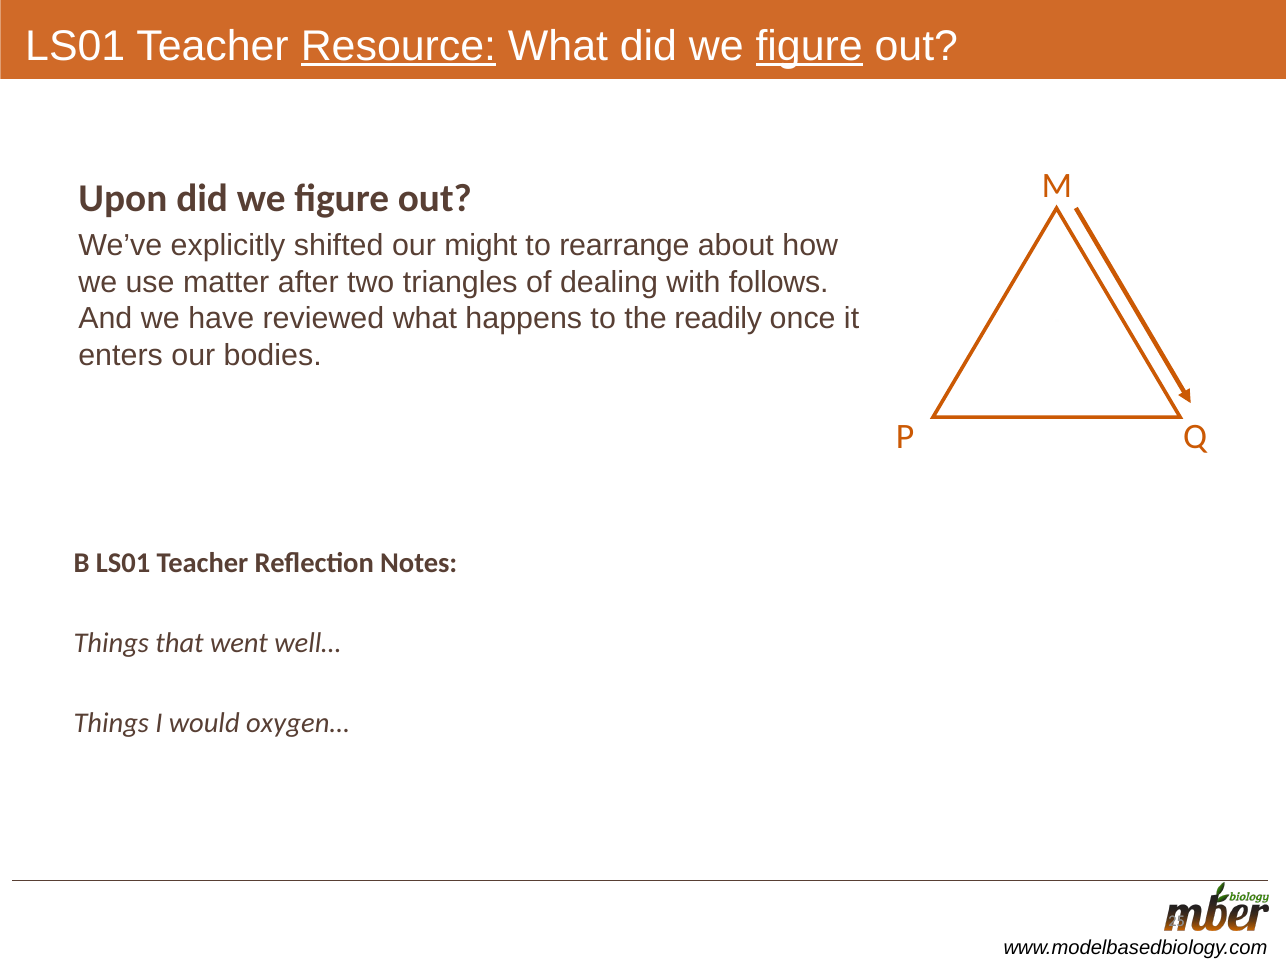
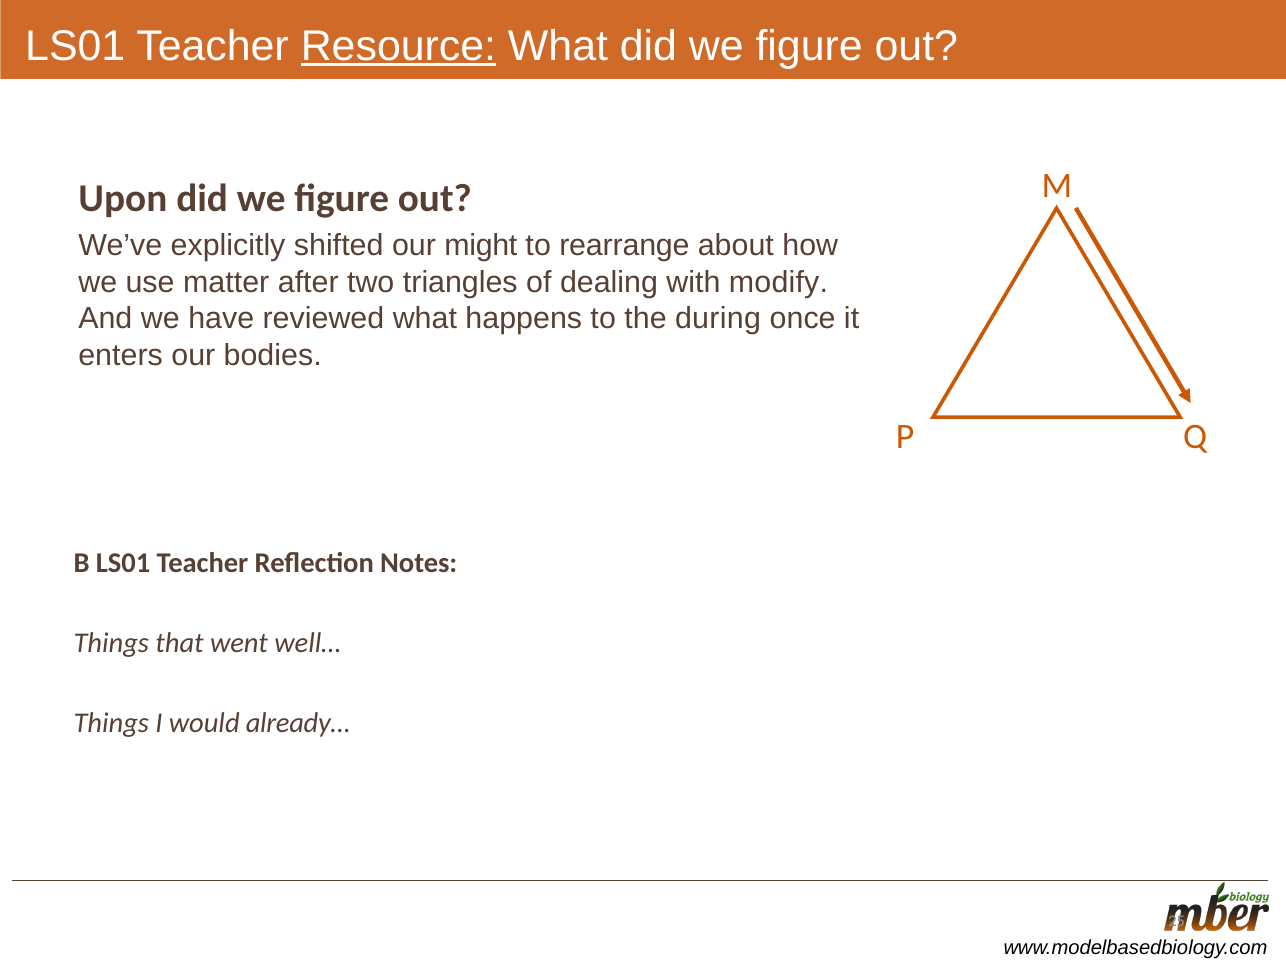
figure at (809, 46) underline: present -> none
follows: follows -> modify
readily: readily -> during
oxygen…: oxygen… -> already…
